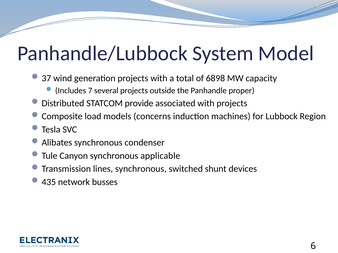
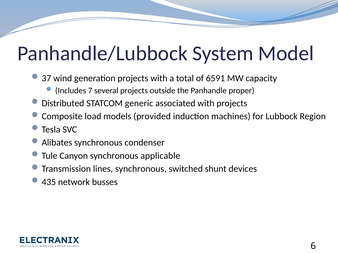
6898: 6898 -> 6591
provide: provide -> generic
concerns: concerns -> provided
